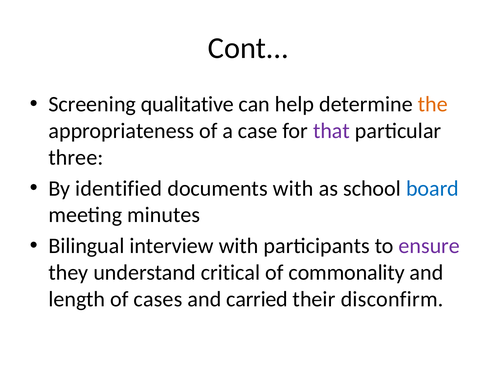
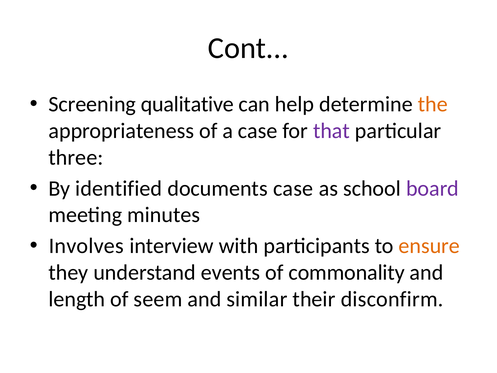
documents with: with -> case
board colour: blue -> purple
Bilingual: Bilingual -> Involves
ensure colour: purple -> orange
critical: critical -> events
cases: cases -> seem
carried: carried -> similar
